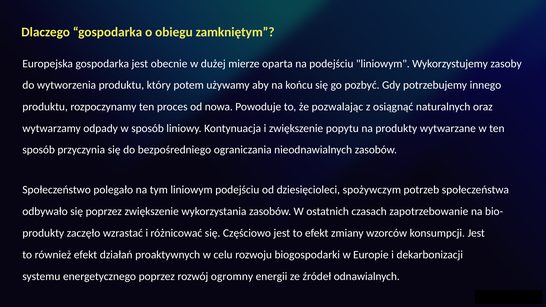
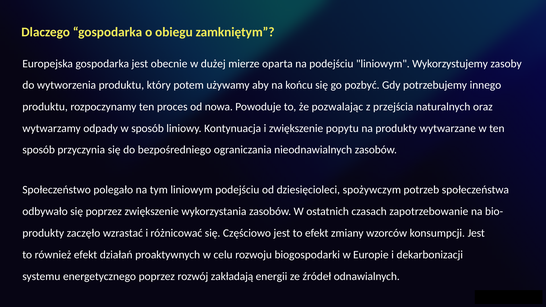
osiągnąć: osiągnąć -> przejścia
ogromny: ogromny -> zakładają
